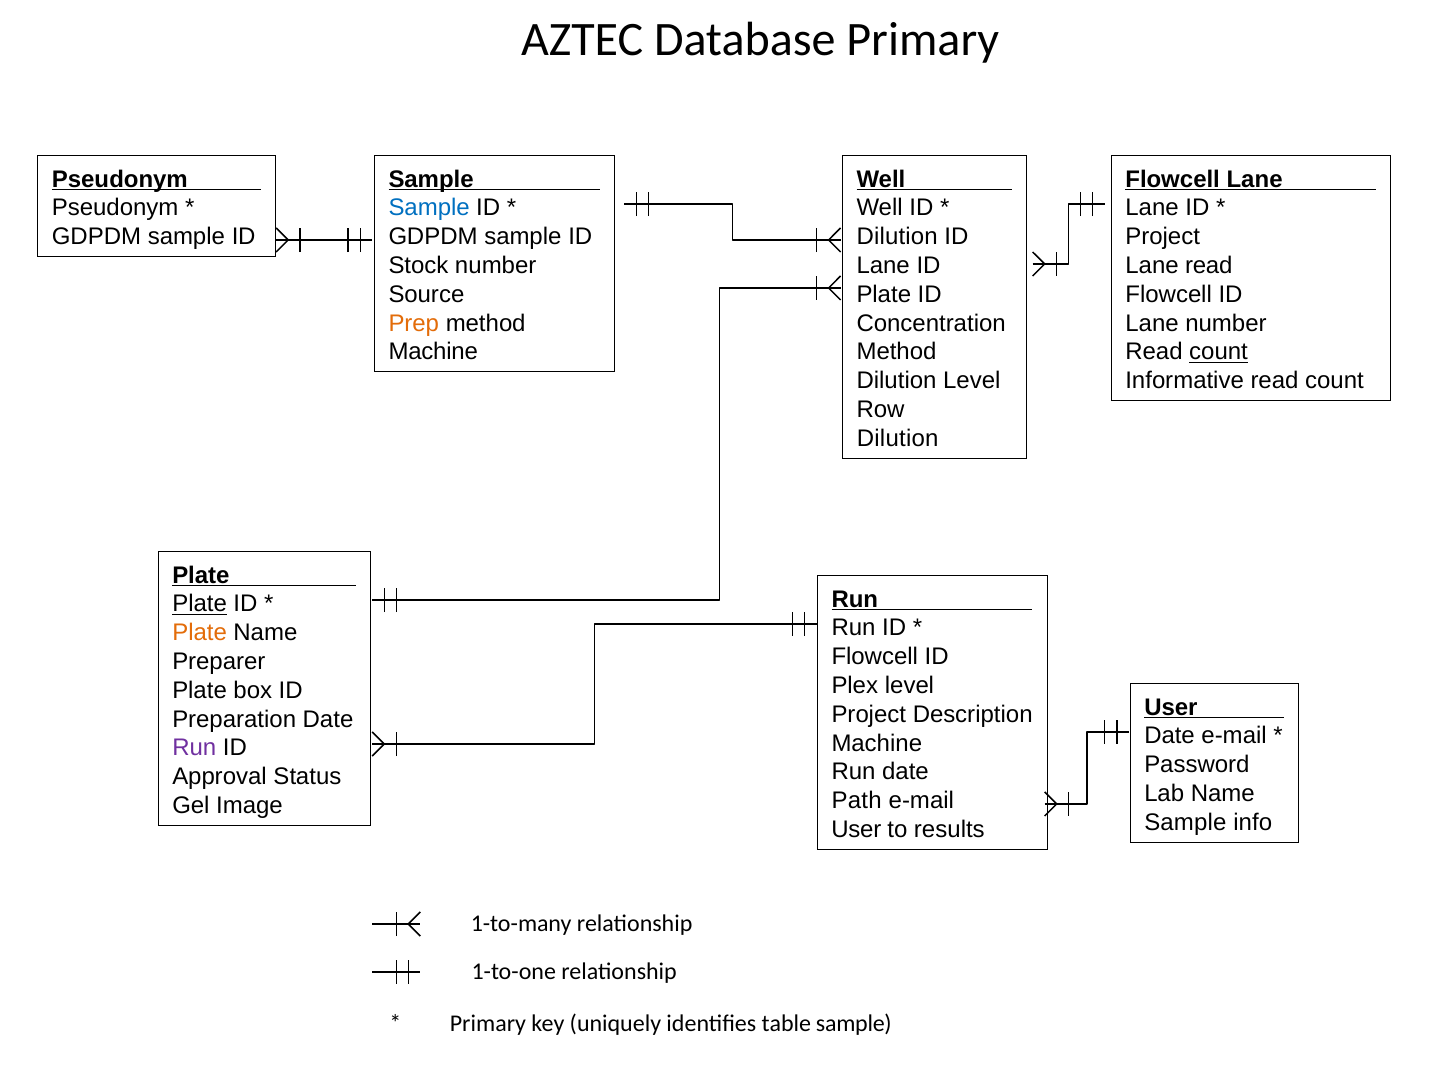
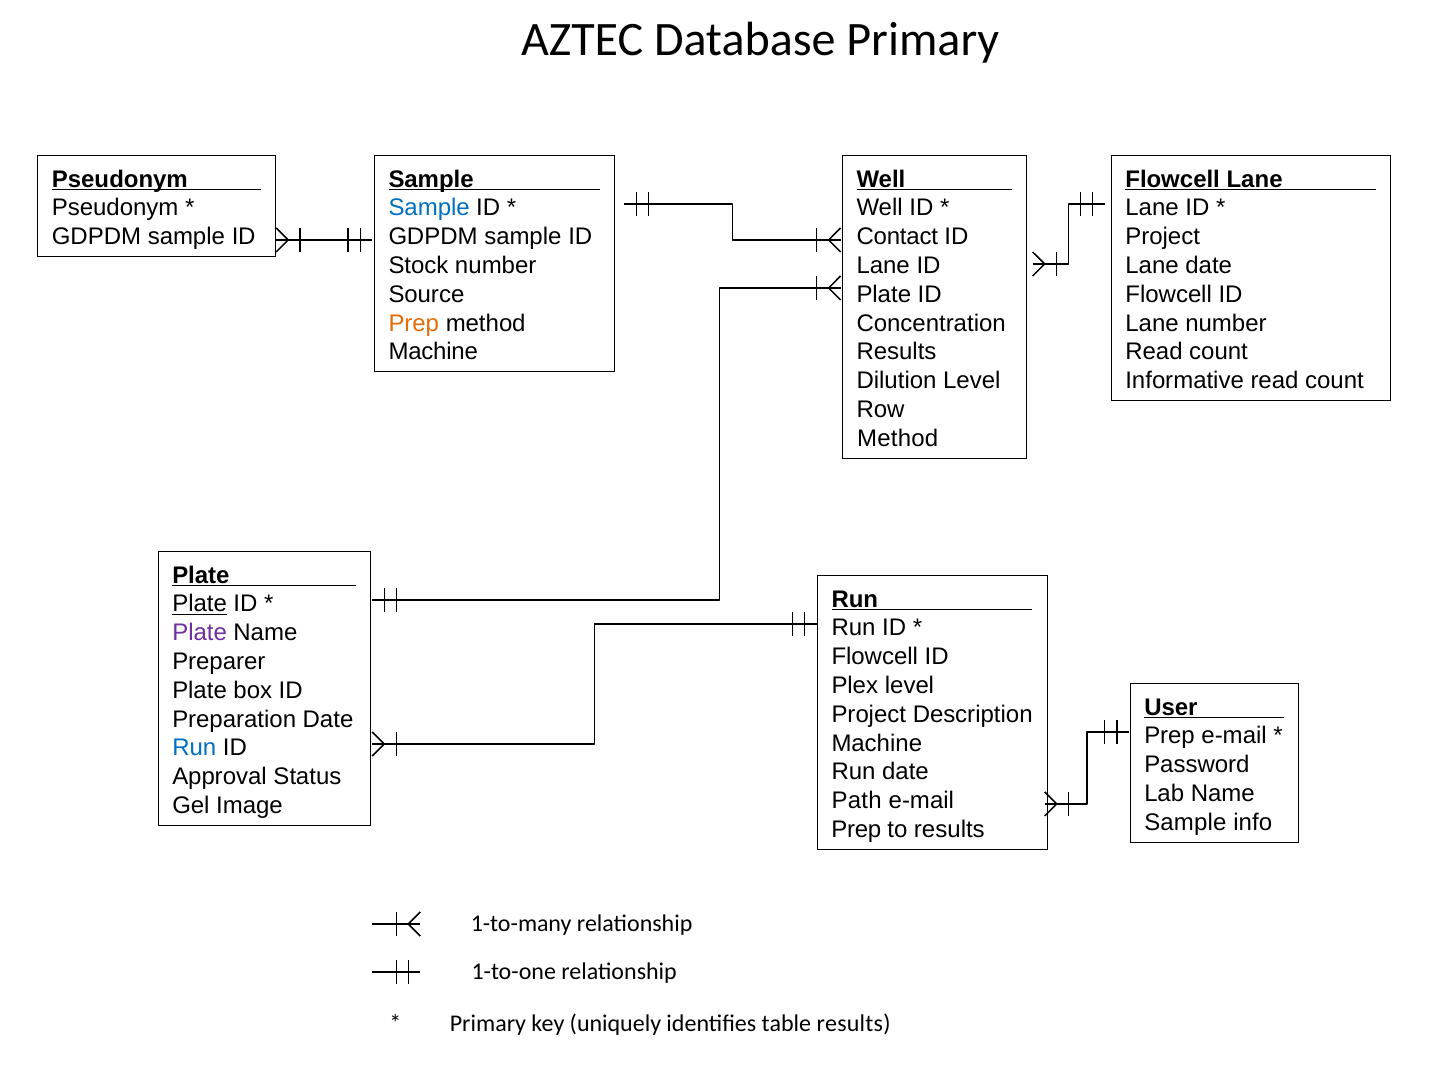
Dilution at (897, 237): Dilution -> Contact
Lane read: read -> date
Method at (897, 352): Method -> Results
count at (1219, 352) underline: present -> none
Dilution at (898, 439): Dilution -> Method
Plate at (200, 633) colour: orange -> purple
Date at (1170, 736): Date -> Prep
Run at (194, 748) colour: purple -> blue
User at (856, 830): User -> Prep
table sample: sample -> results
